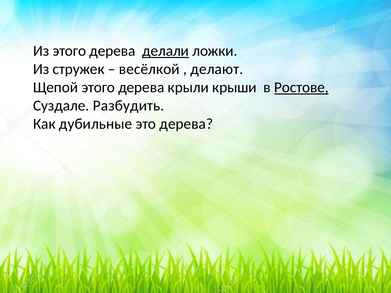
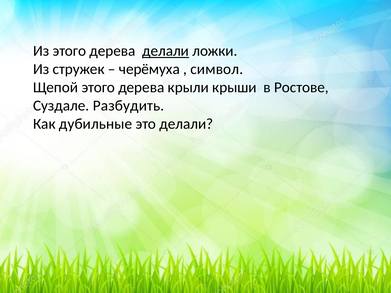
весёлкой: весёлкой -> черёмуха
делают: делают -> символ
Ростове underline: present -> none
это дерева: дерева -> делали
